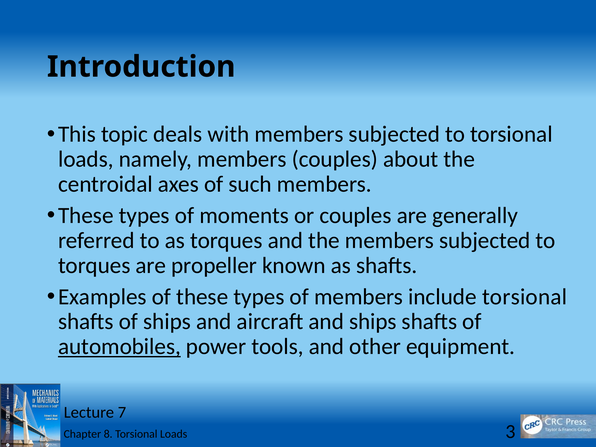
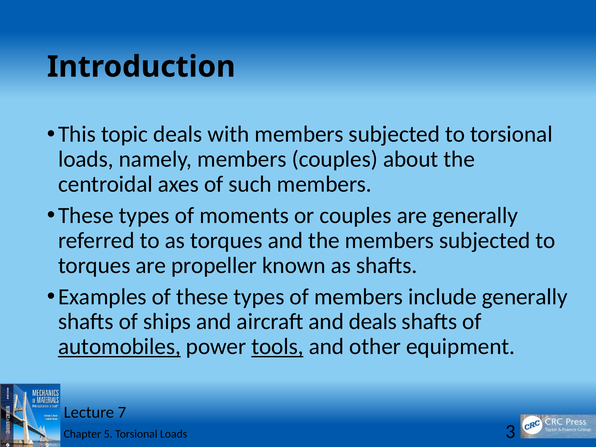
include torsional: torsional -> generally
and ships: ships -> deals
tools underline: none -> present
8: 8 -> 5
